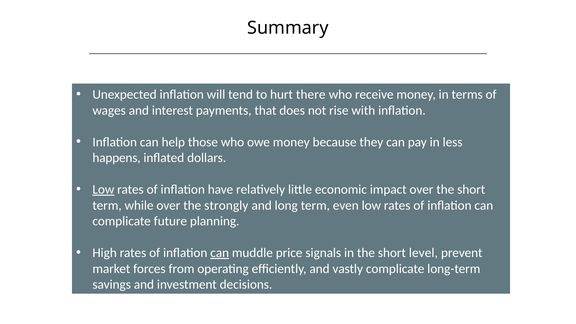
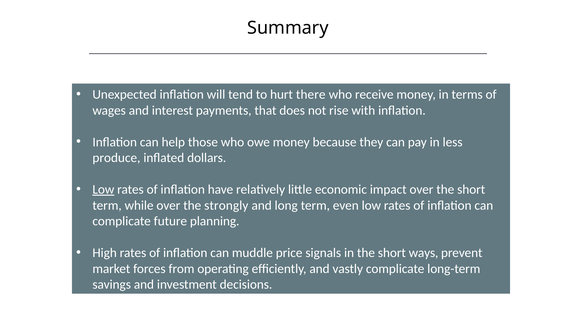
happens: happens -> produce
can at (220, 253) underline: present -> none
level: level -> ways
